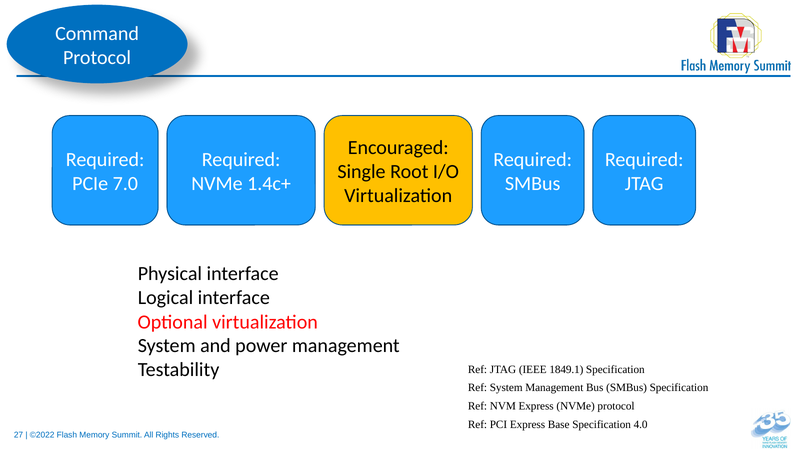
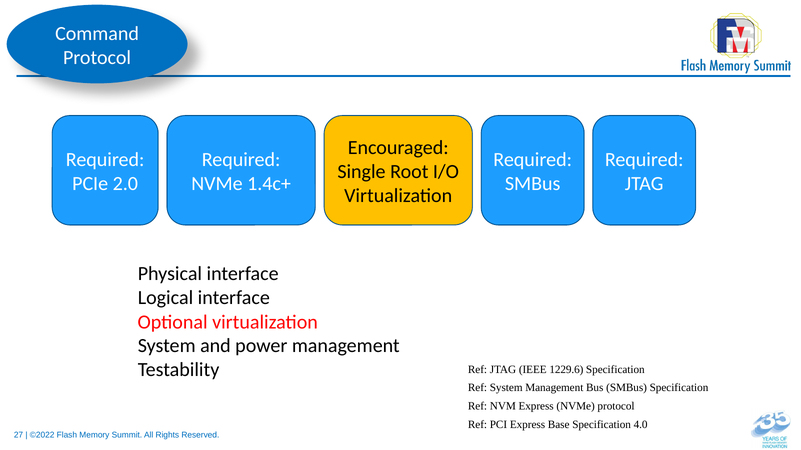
7.0: 7.0 -> 2.0
1849.1: 1849.1 -> 1229.6
